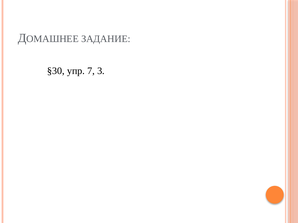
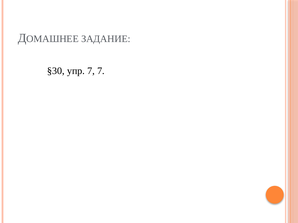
7 3: 3 -> 7
